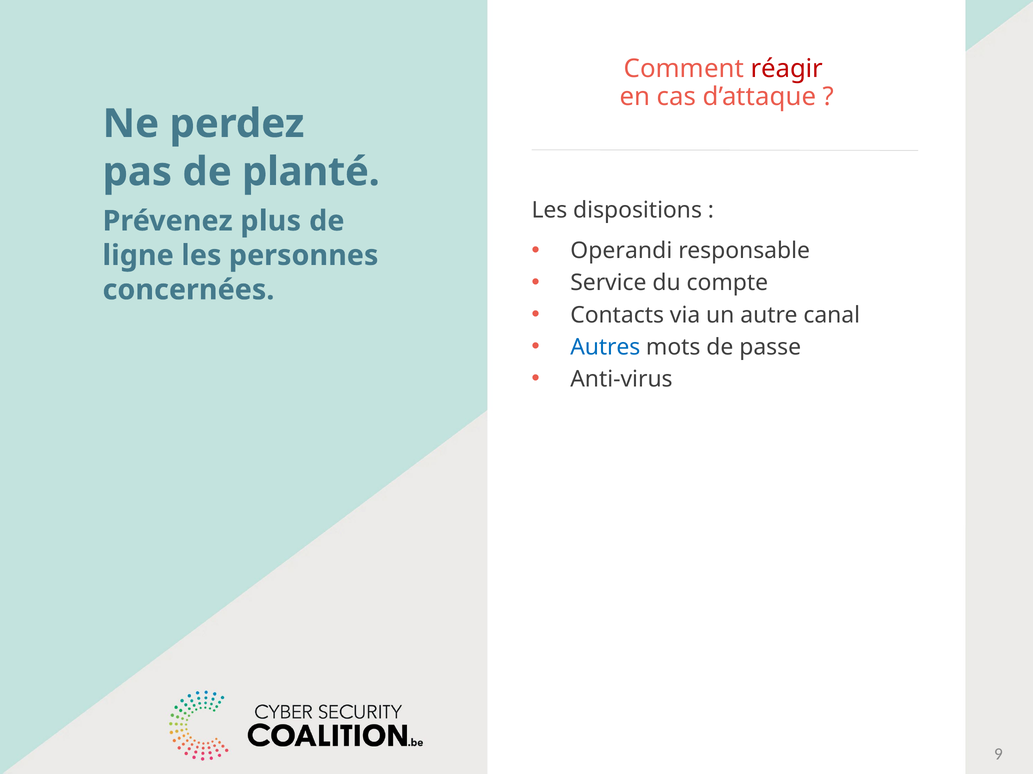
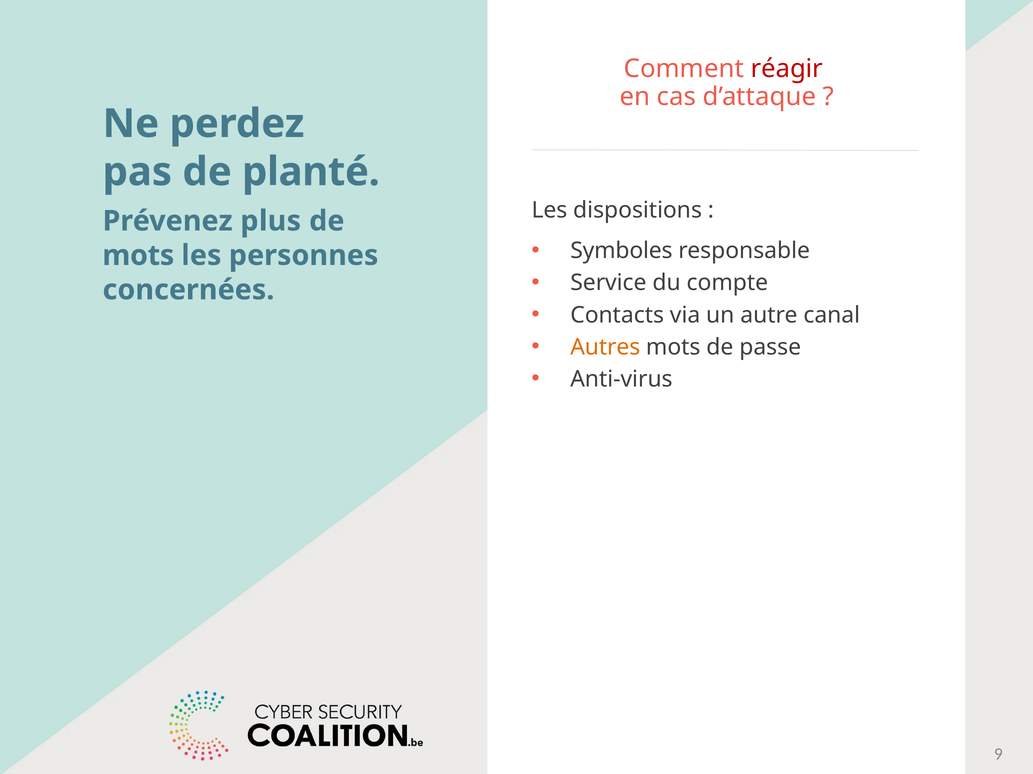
Operandi: Operandi -> Symboles
ligne at (138, 256): ligne -> mots
Autres colour: blue -> orange
